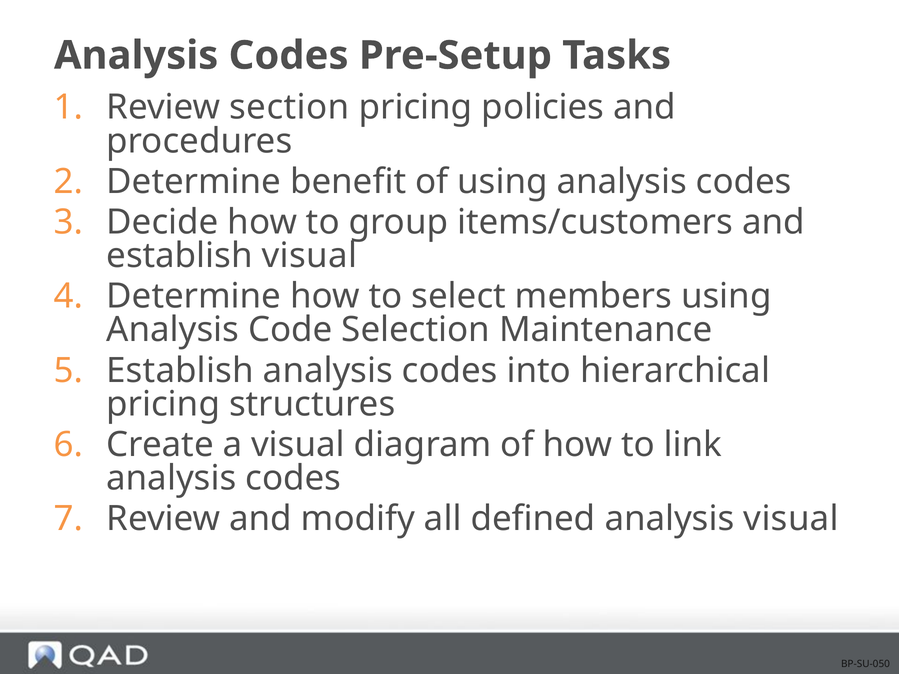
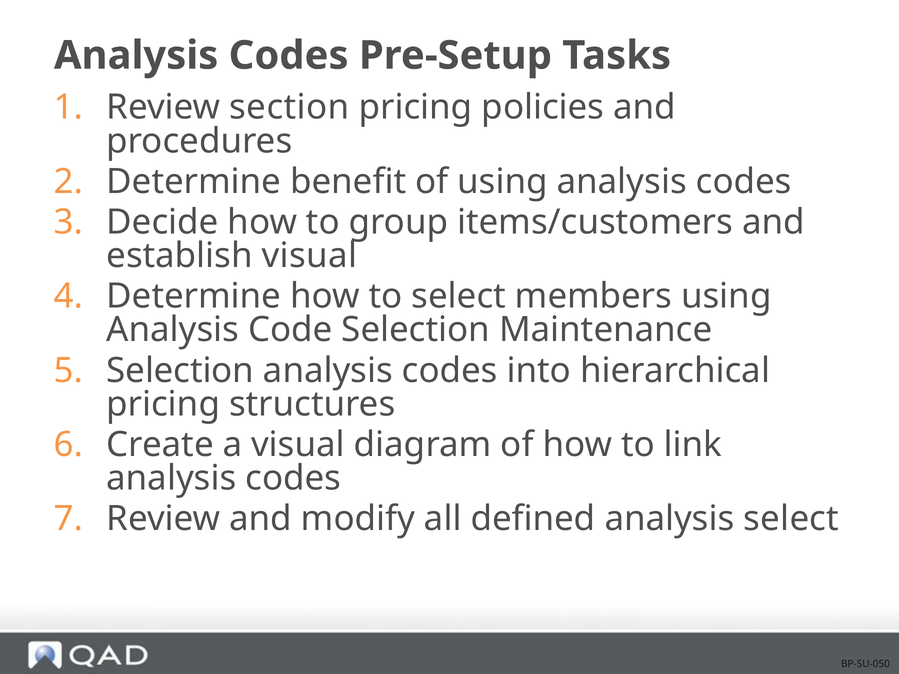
Establish at (180, 371): Establish -> Selection
analysis visual: visual -> select
